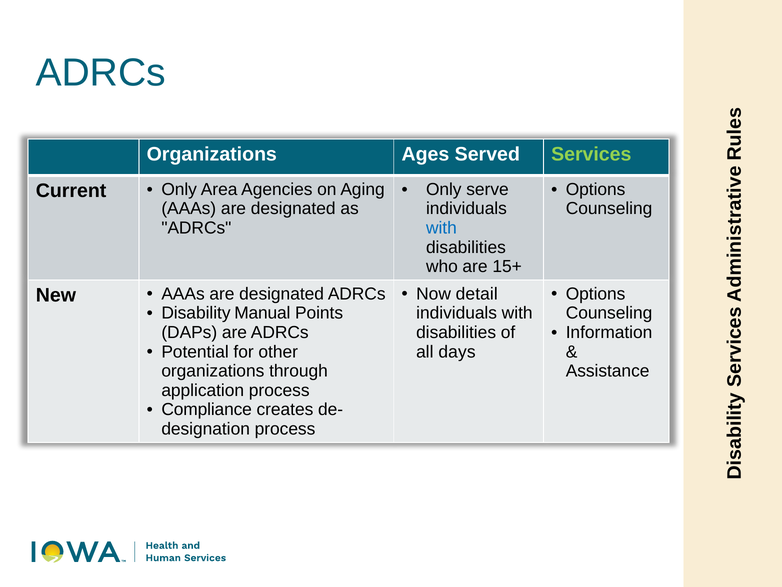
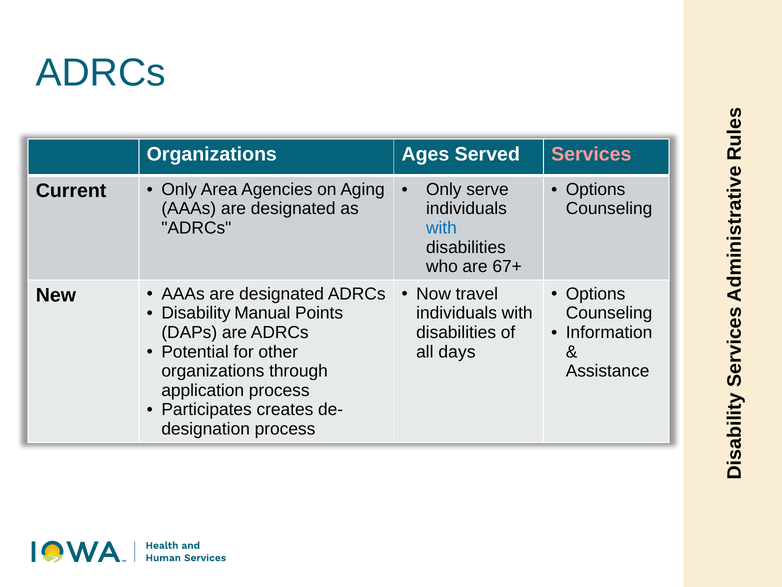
Services colour: light green -> pink
15+: 15+ -> 67+
detail: detail -> travel
Compliance: Compliance -> Participates
